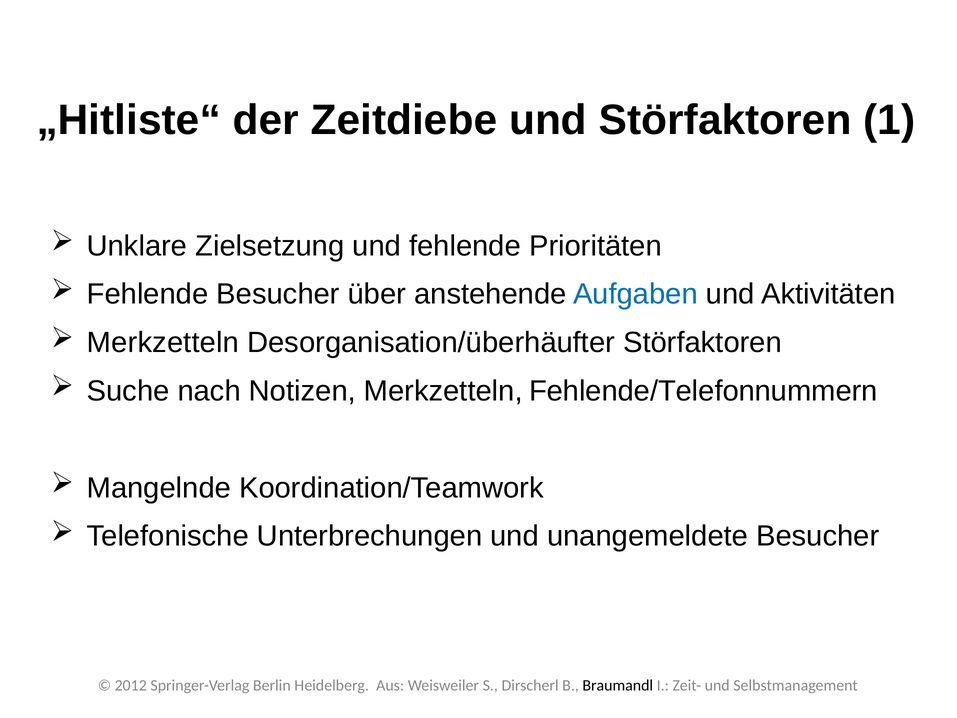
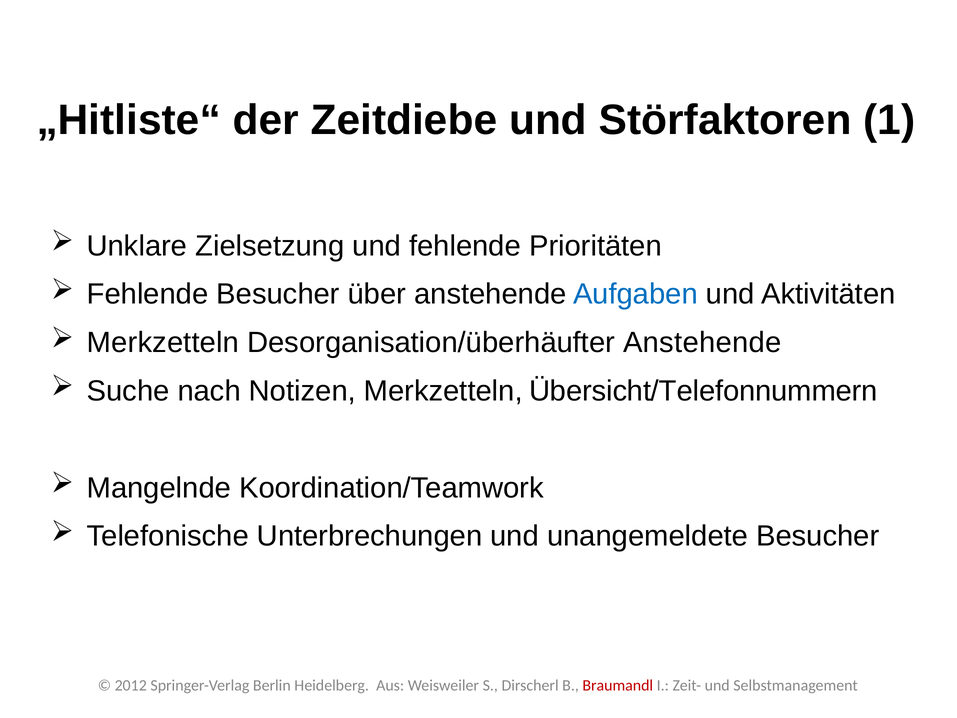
Desorganisation/überhäufter Störfaktoren: Störfaktoren -> Anstehende
Fehlende/Telefonnummern: Fehlende/Telefonnummern -> Übersicht/Telefonnummern
Braumandl colour: black -> red
